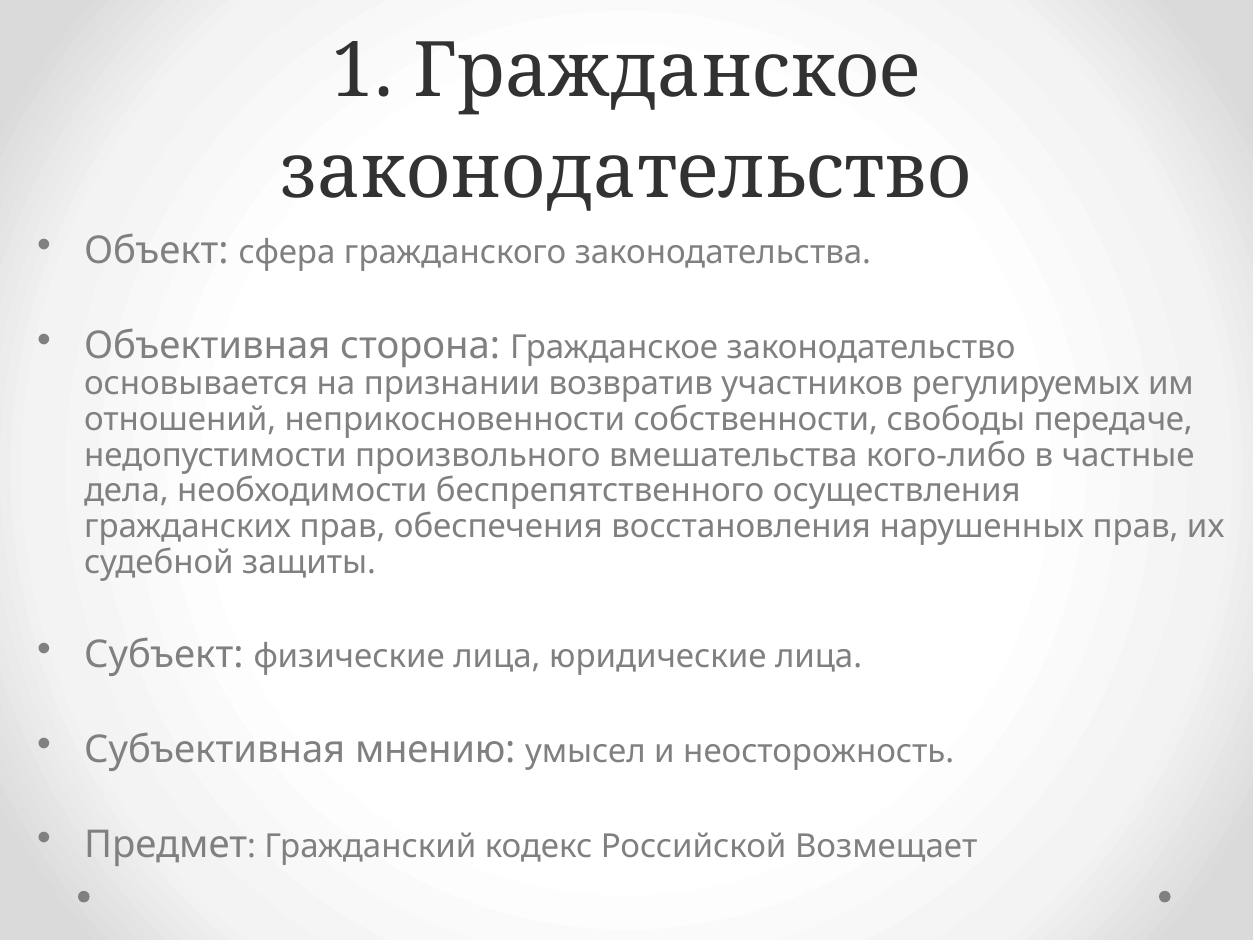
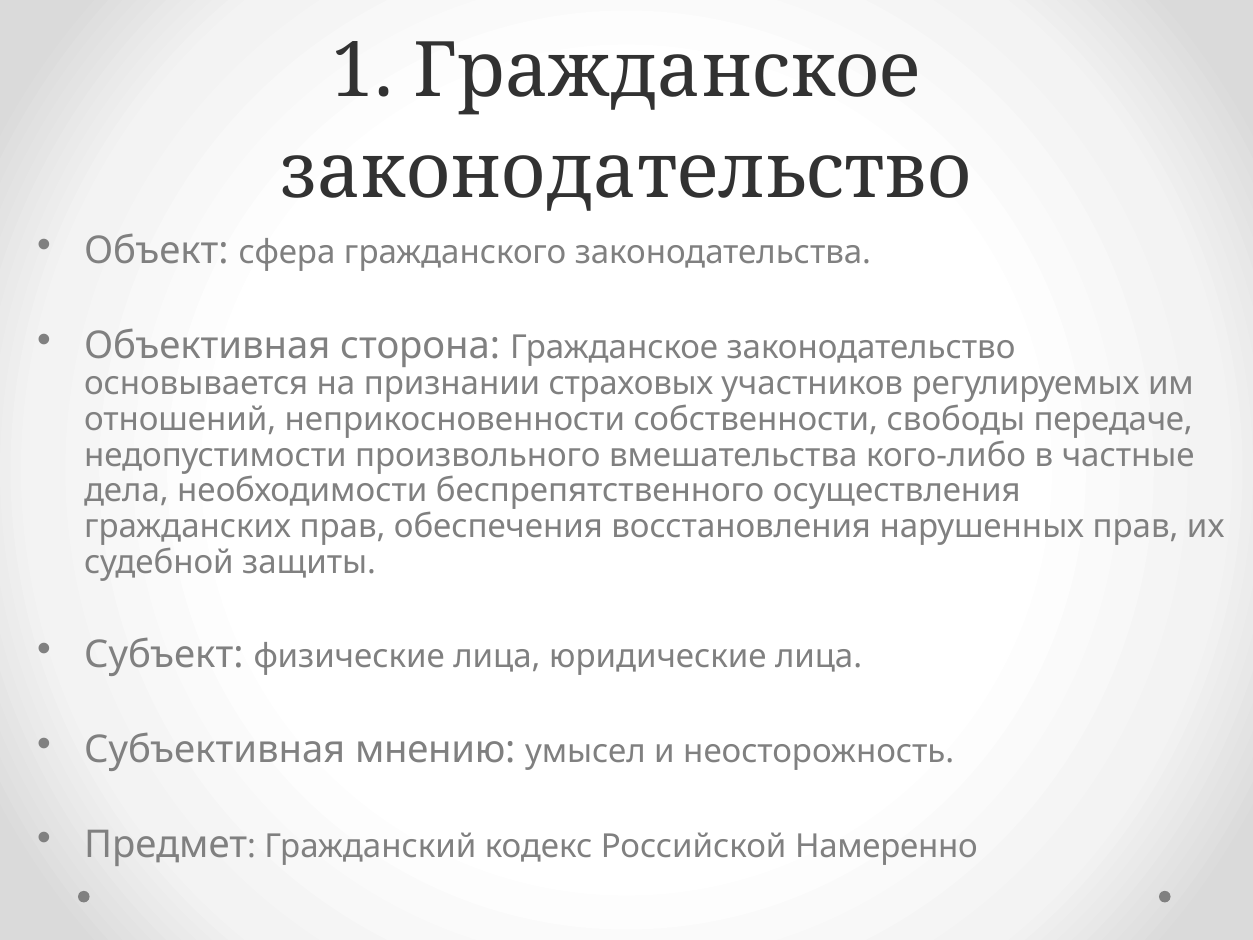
возвратив: возвратив -> страховых
Возмещает: Возмещает -> Намеренно
